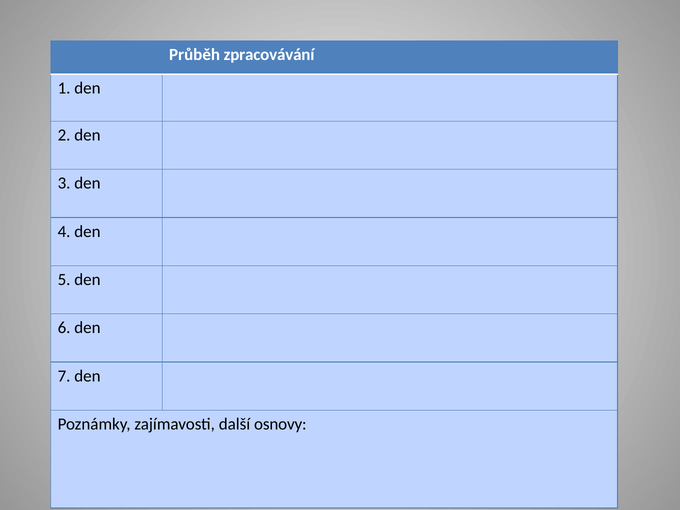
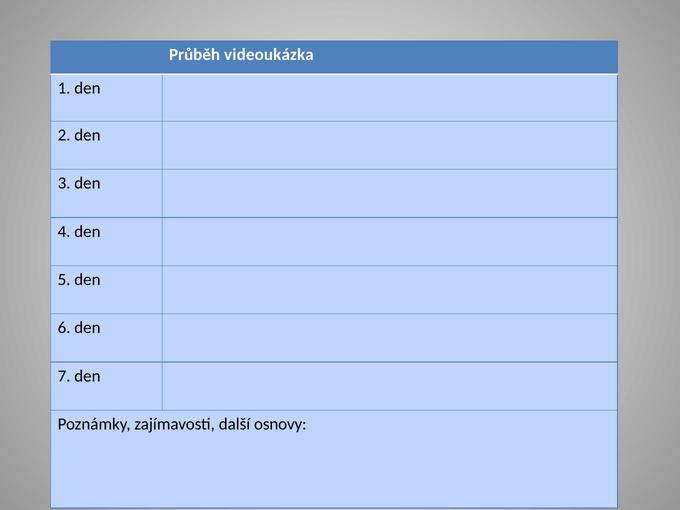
zpracovávání: zpracovávání -> videoukázka
